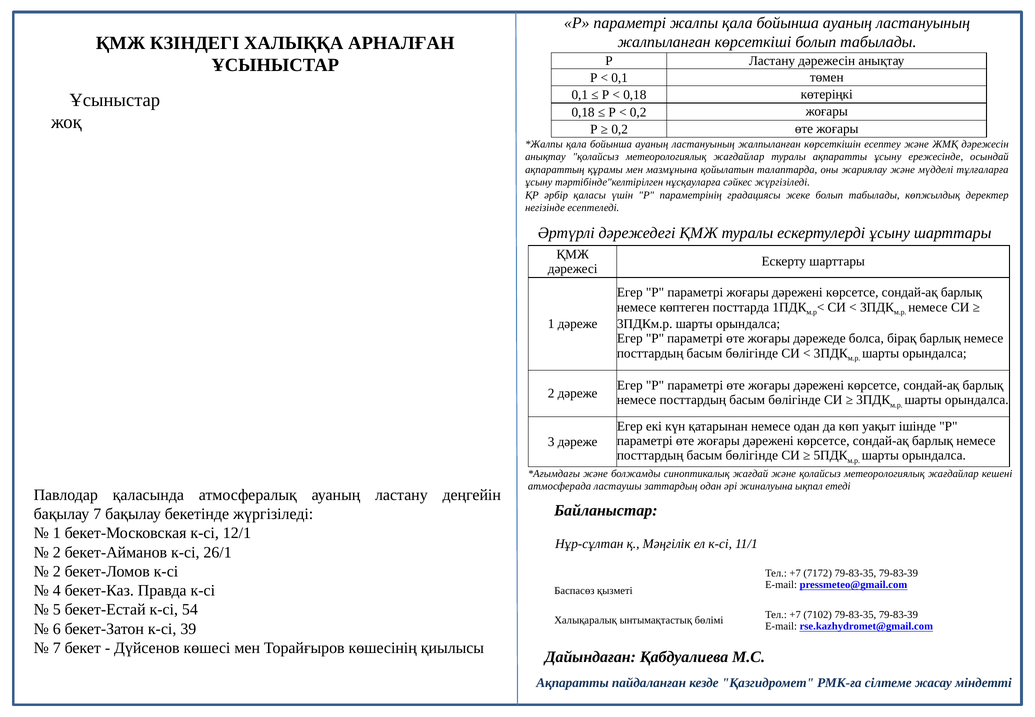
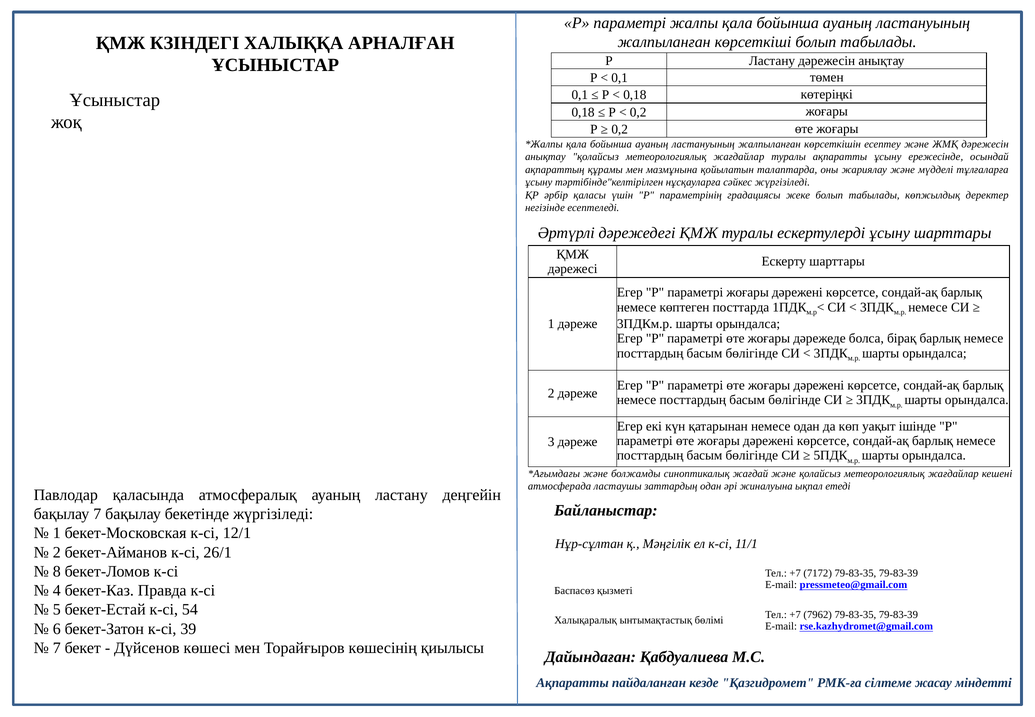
2 at (57, 571): 2 -> 8
7102: 7102 -> 7962
